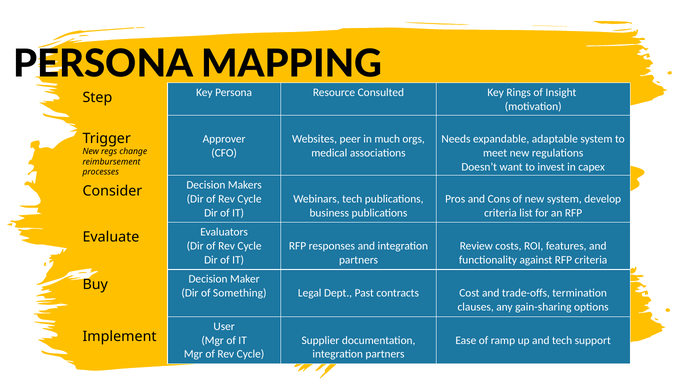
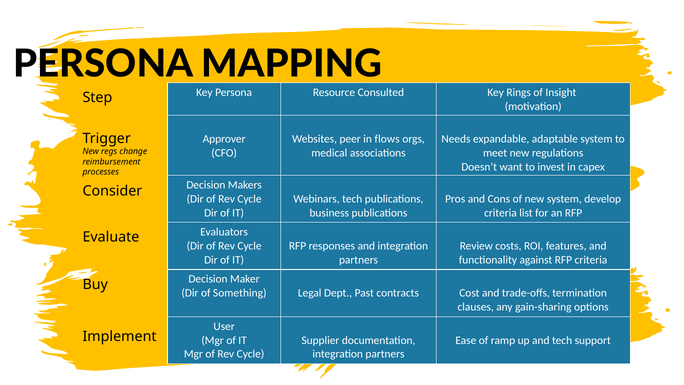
much: much -> flows
